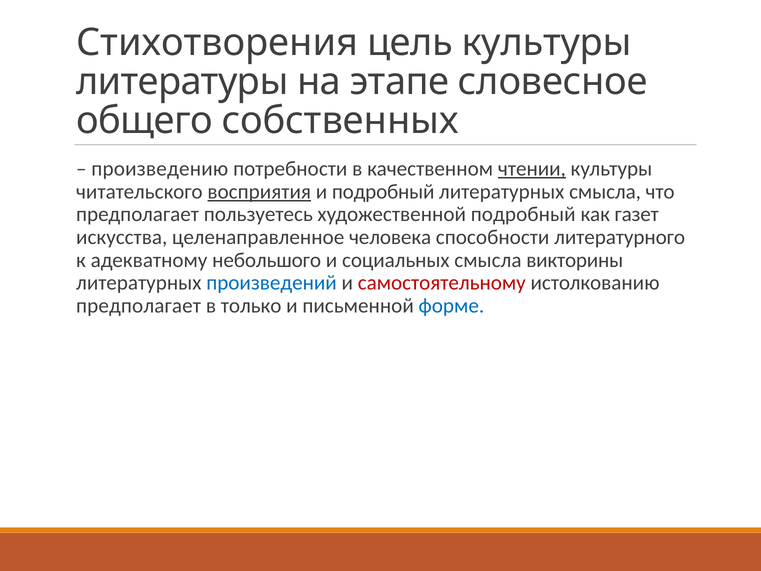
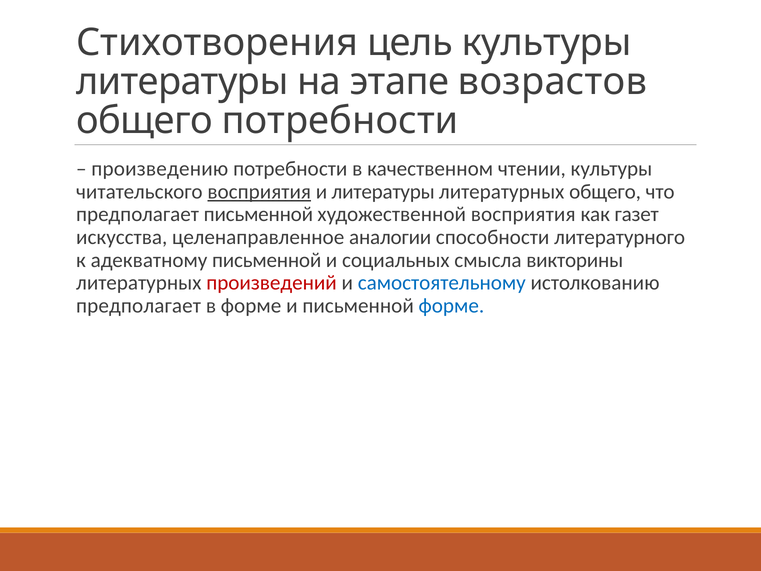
словесное: словесное -> возрастов
общего собственных: собственных -> потребности
чтении underline: present -> none
и подробный: подробный -> литературы
литературных смысла: смысла -> общего
предполагает пользуетесь: пользуетесь -> письменной
художественной подробный: подробный -> восприятия
человека: человека -> аналогии
адекватному небольшого: небольшого -> письменной
произведений colour: blue -> red
самостоятельному colour: red -> blue
в только: только -> форме
